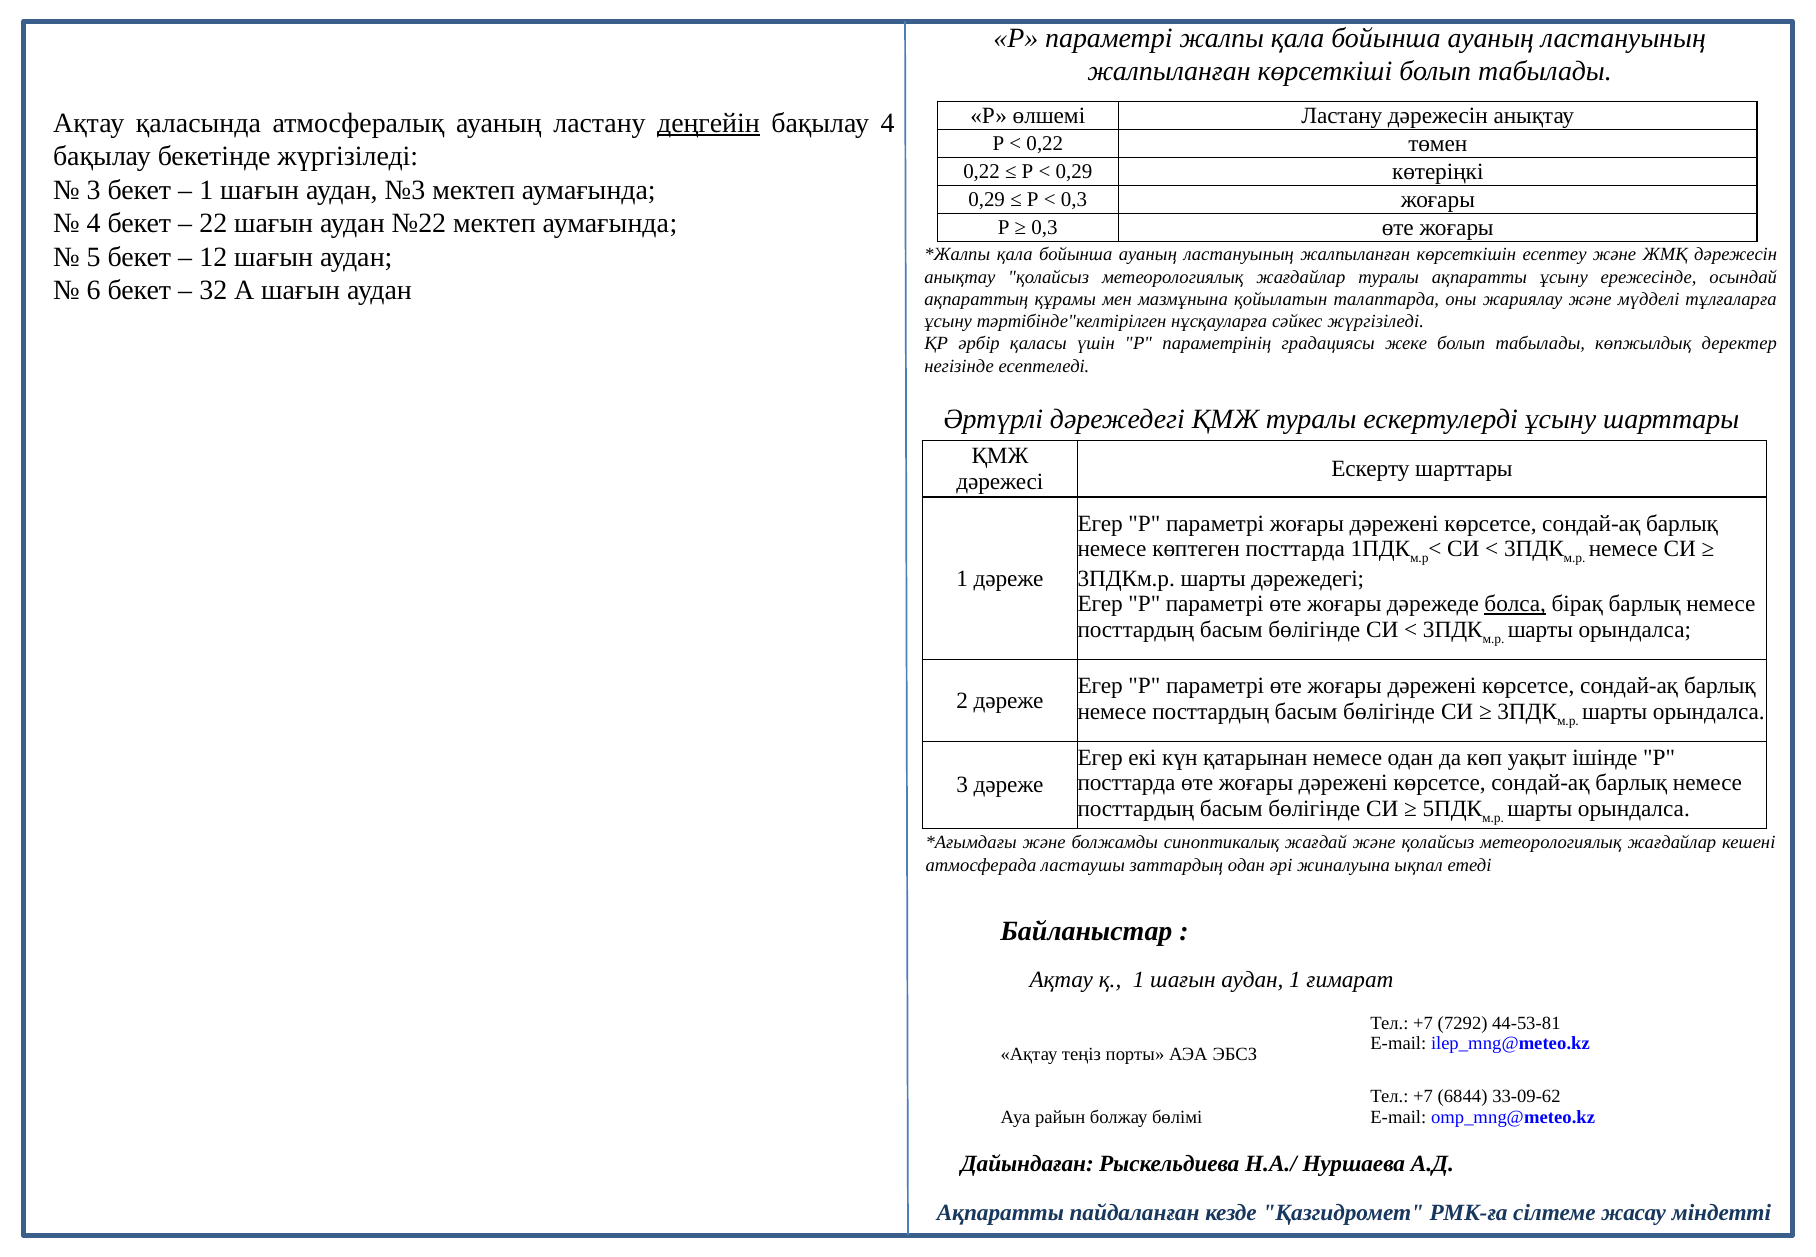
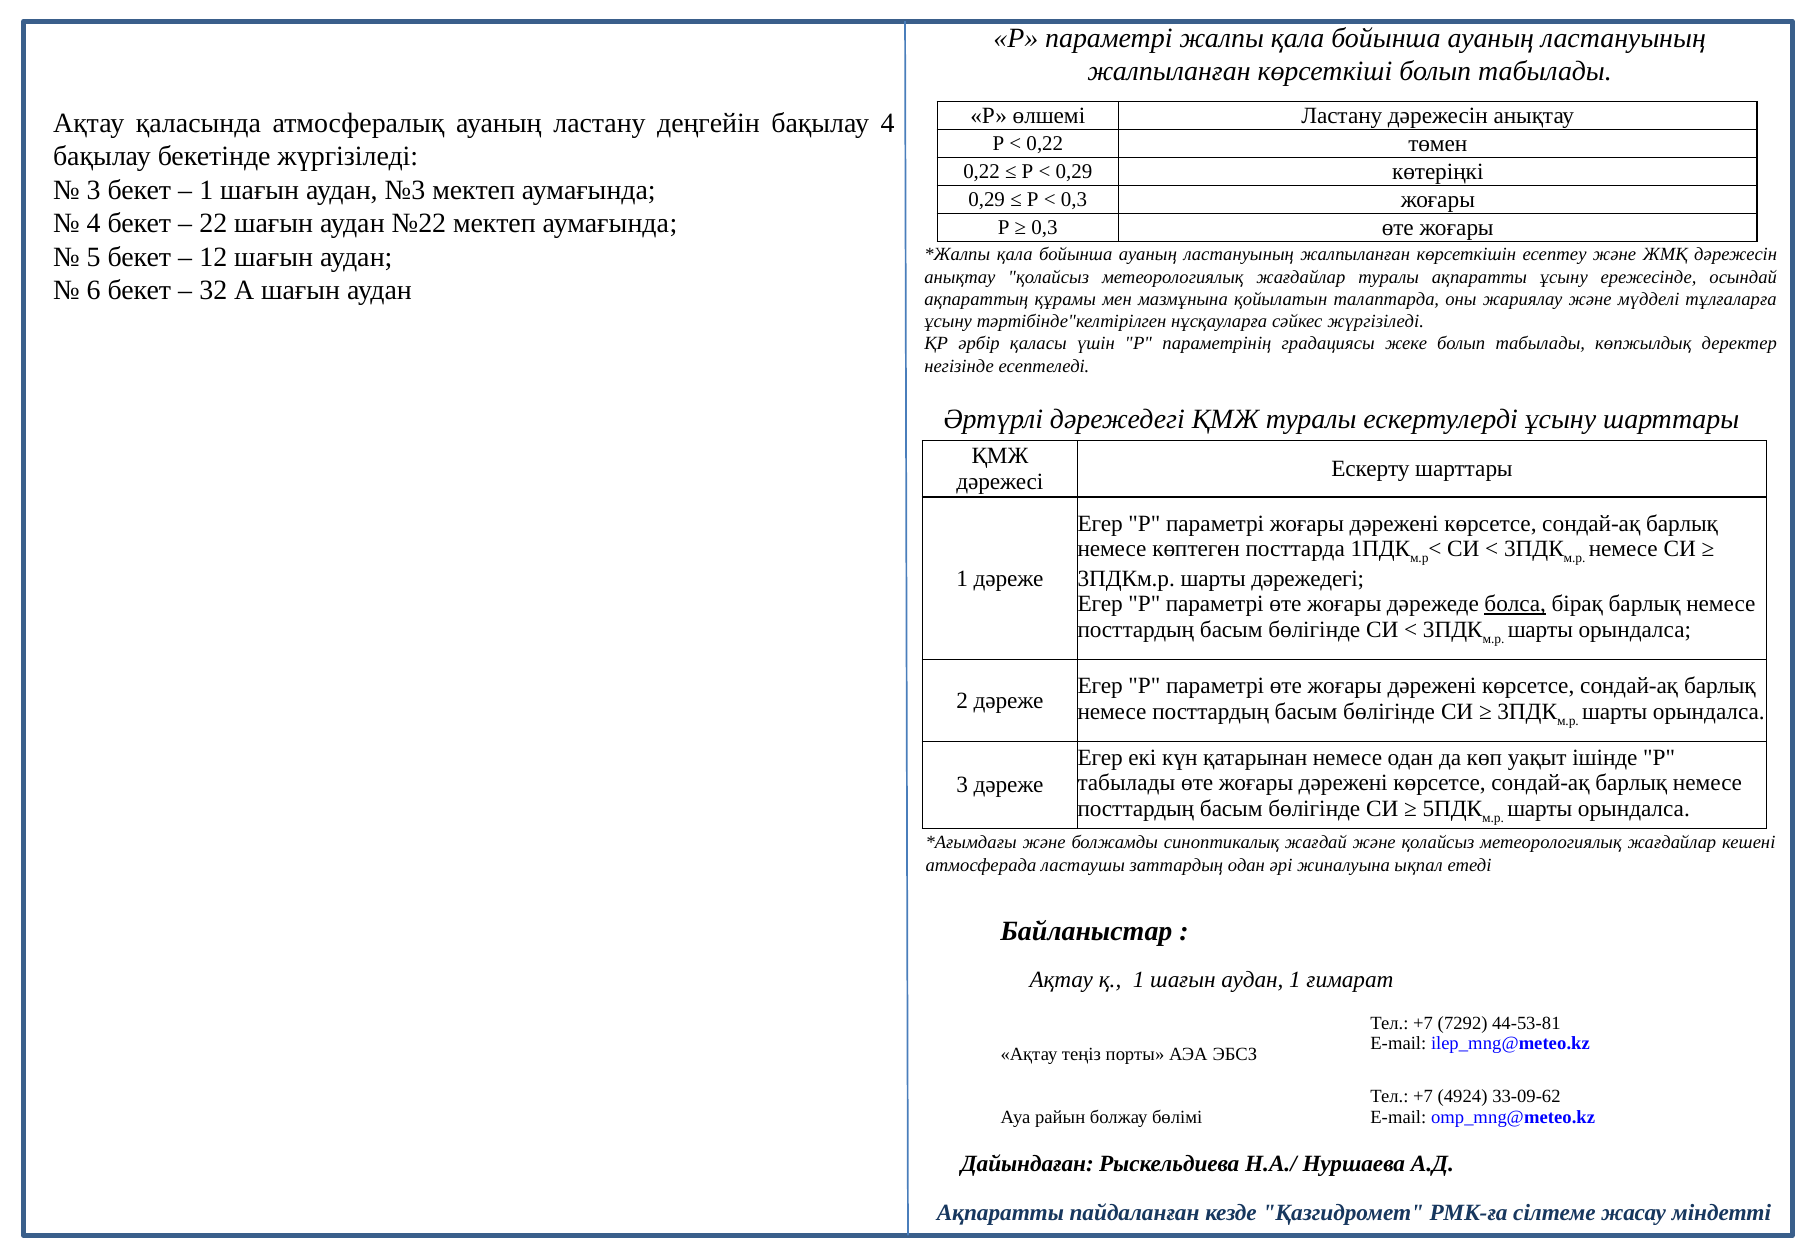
деңгейін underline: present -> none
посттарда at (1127, 783): посттарда -> табылады
6844: 6844 -> 4924
